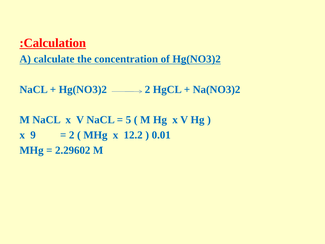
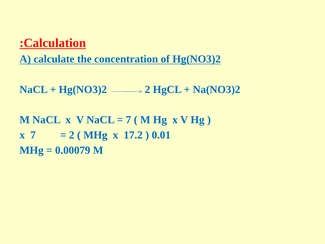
5 at (128, 120): 5 -> 7
x 9: 9 -> 7
12.2: 12.2 -> 17.2
2.29602: 2.29602 -> 0.00079
